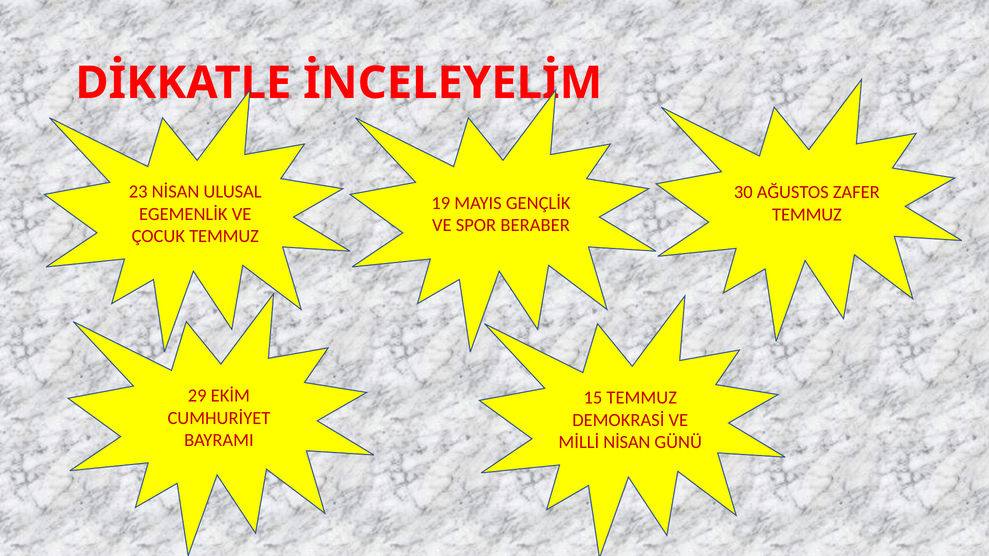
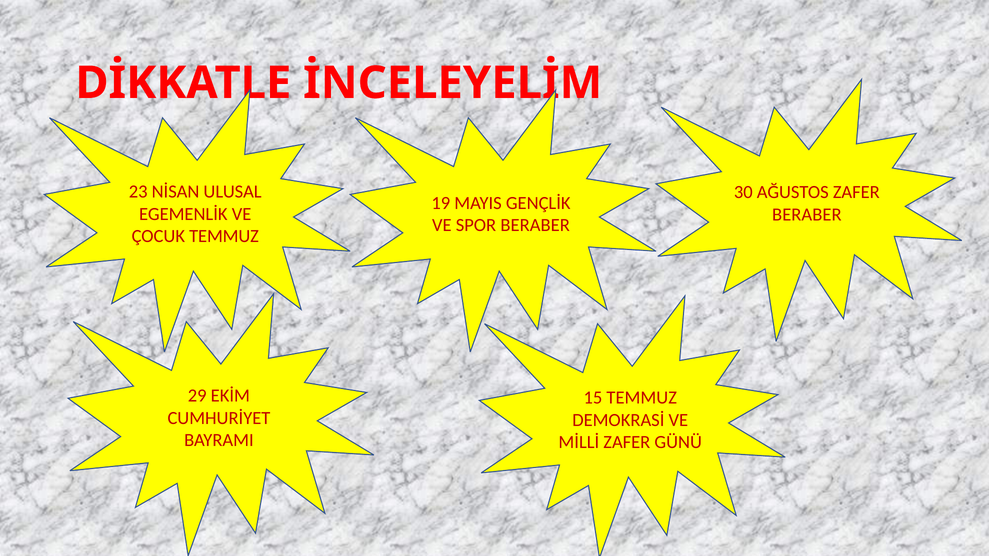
TEMMUZ at (807, 215): TEMMUZ -> BERABER
MİLLİ NİSAN: NİSAN -> ZAFER
